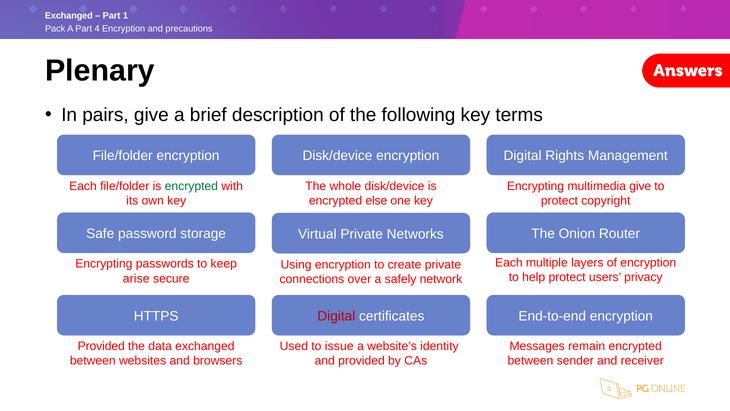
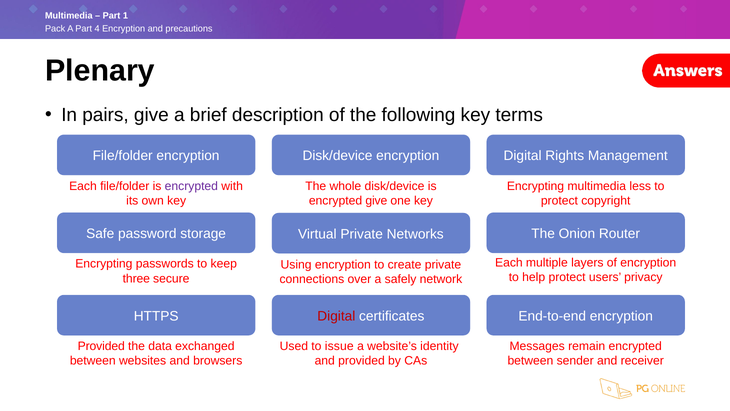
Exchanged at (69, 15): Exchanged -> Multimedia
encrypted at (191, 186) colour: green -> purple
multimedia give: give -> less
encrypted else: else -> give
arise: arise -> three
